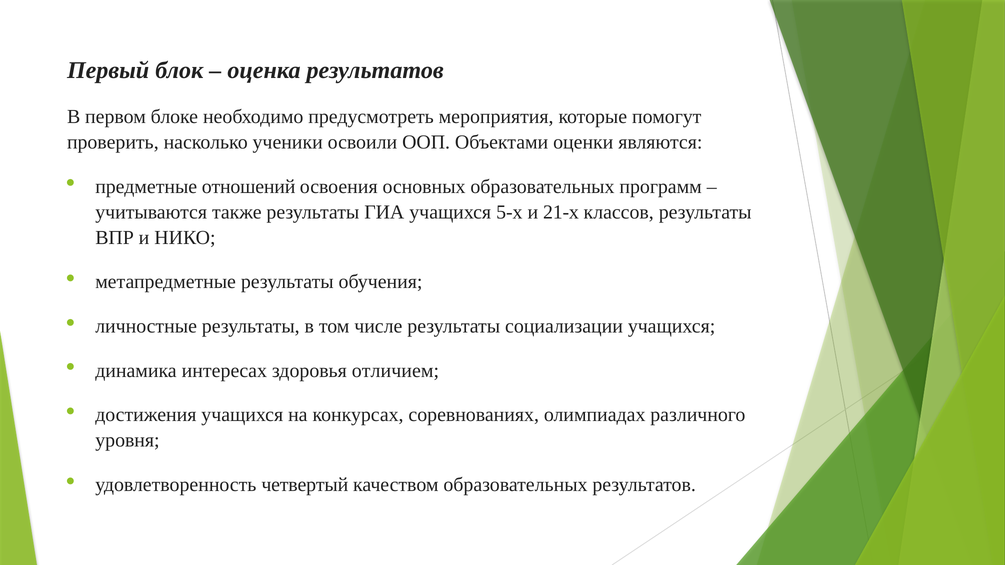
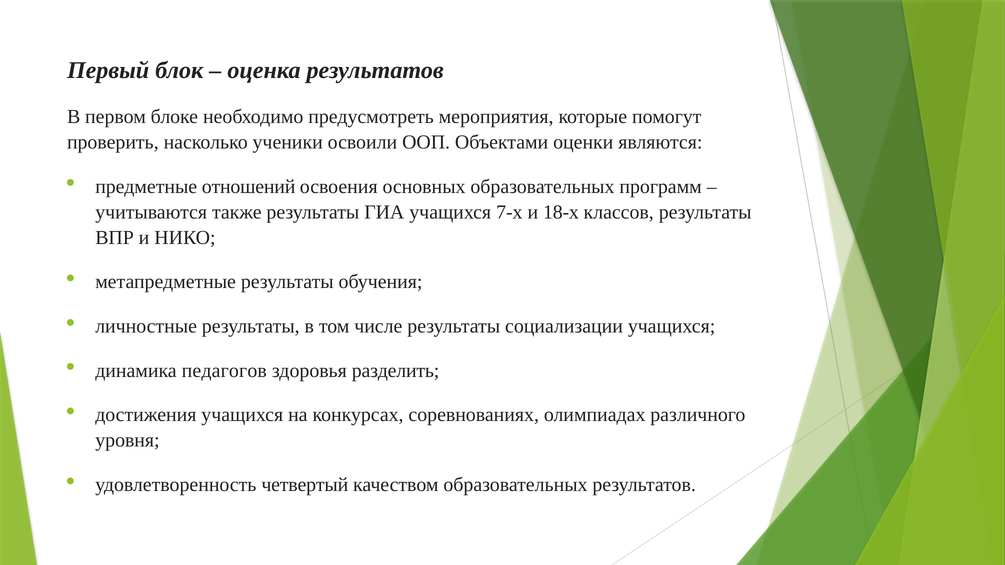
5-х: 5-х -> 7-х
21-х: 21-х -> 18-х
интересах: интересах -> педагогов
отличием: отличием -> разделить
